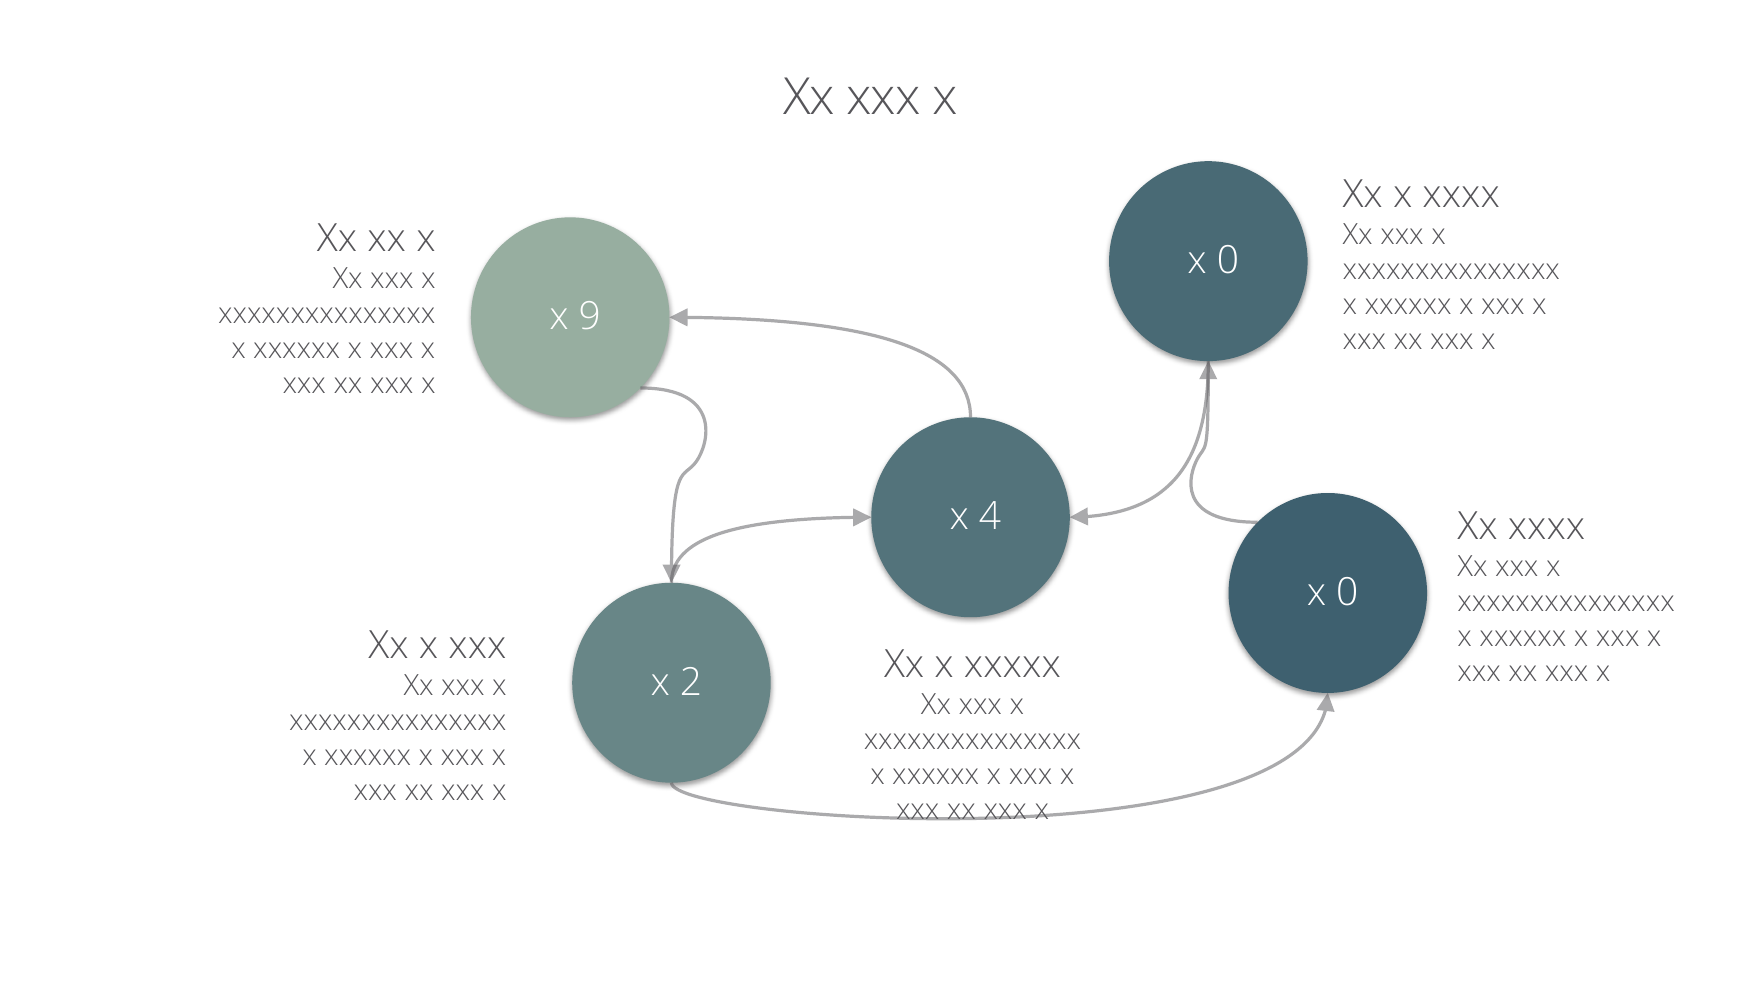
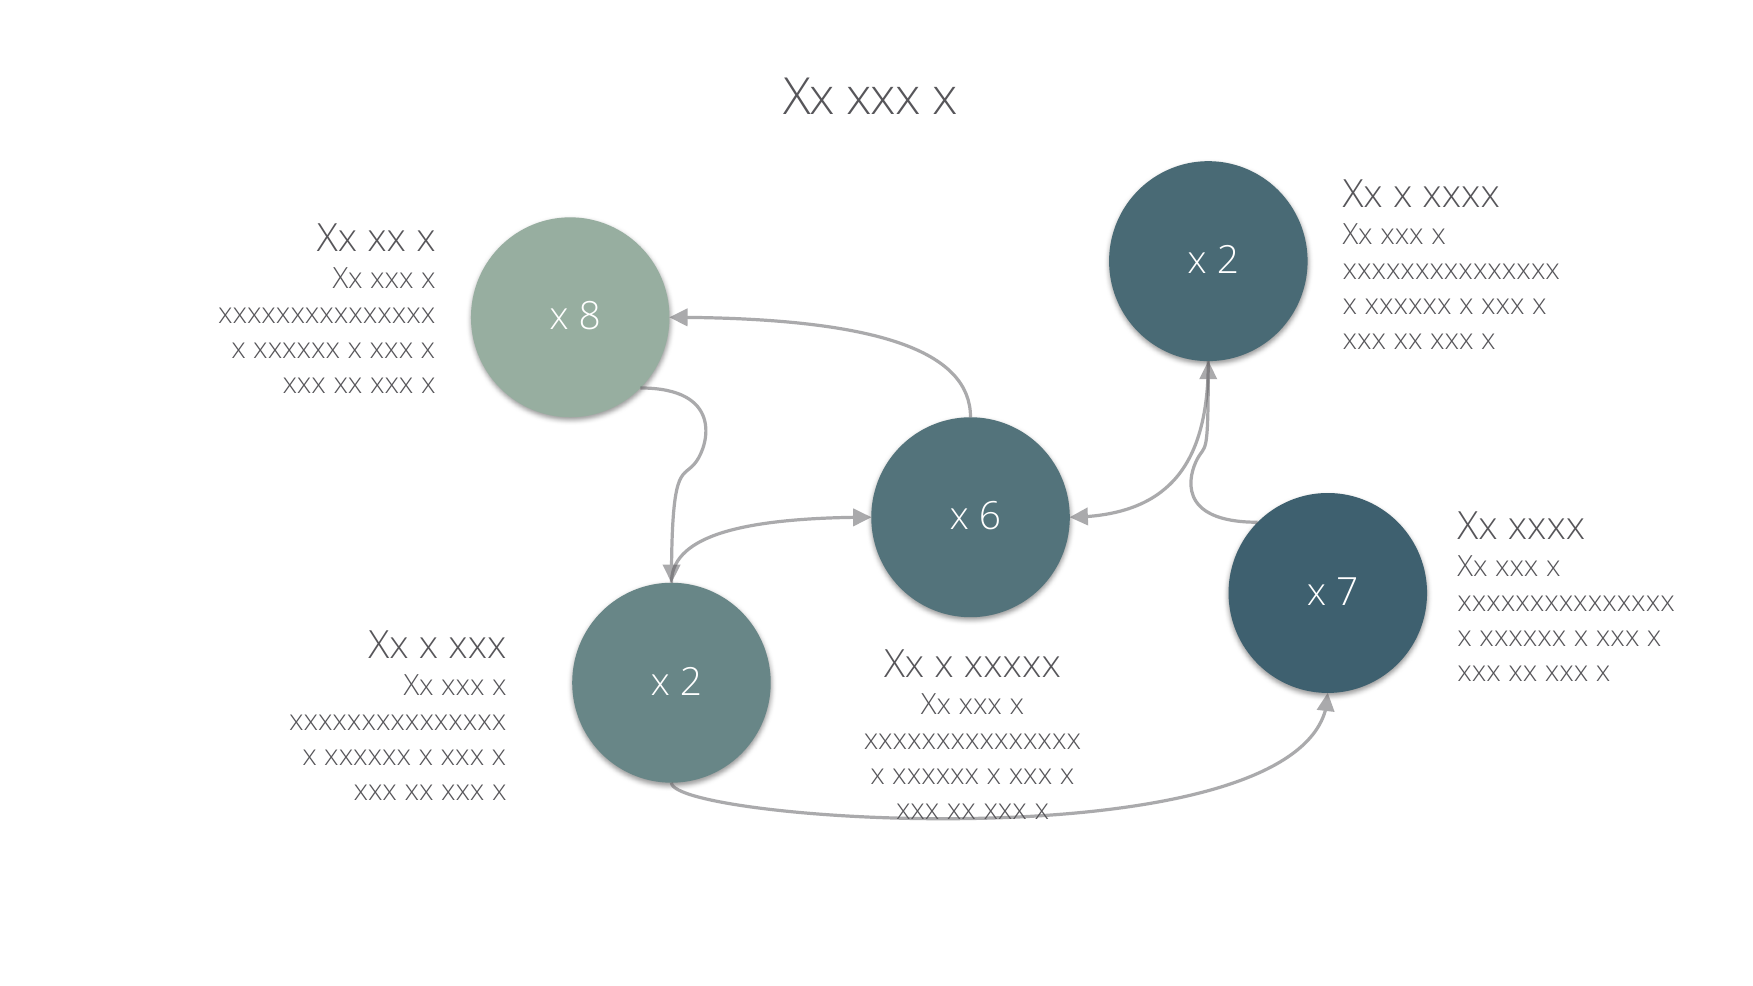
0 at (1228, 261): 0 -> 2
9: 9 -> 8
4: 4 -> 6
0 at (1347, 593): 0 -> 7
